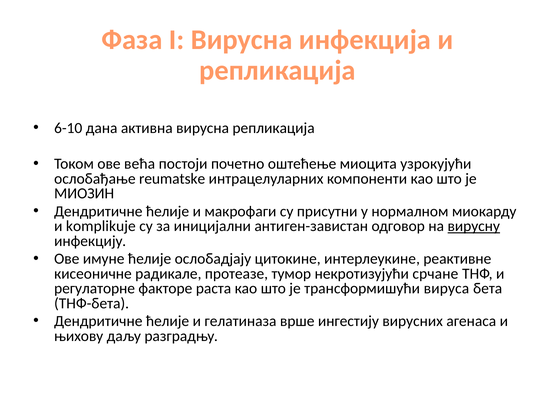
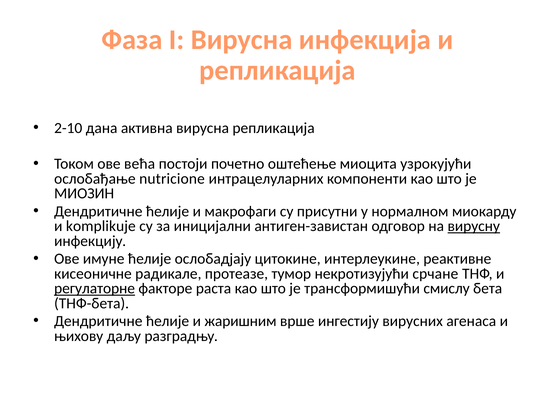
6-10: 6-10 -> 2-10
reumatske: reumatske -> nutricione
регулаторне underline: none -> present
вируса: вируса -> смислу
гелатиназа: гелатиназа -> жаришним
